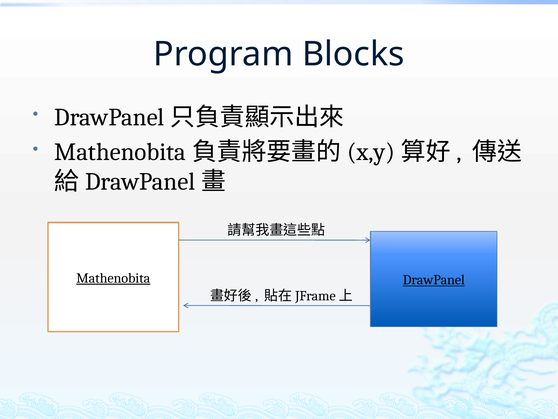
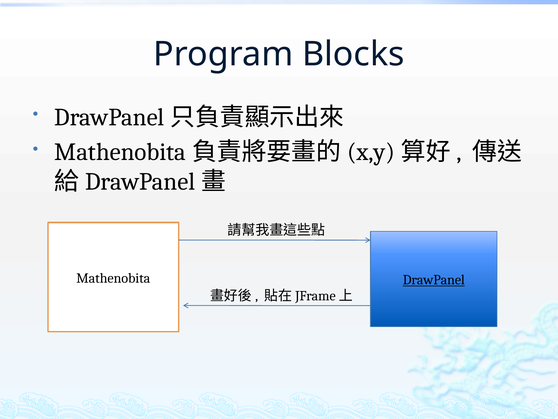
Mathenobita underline: present -> none
